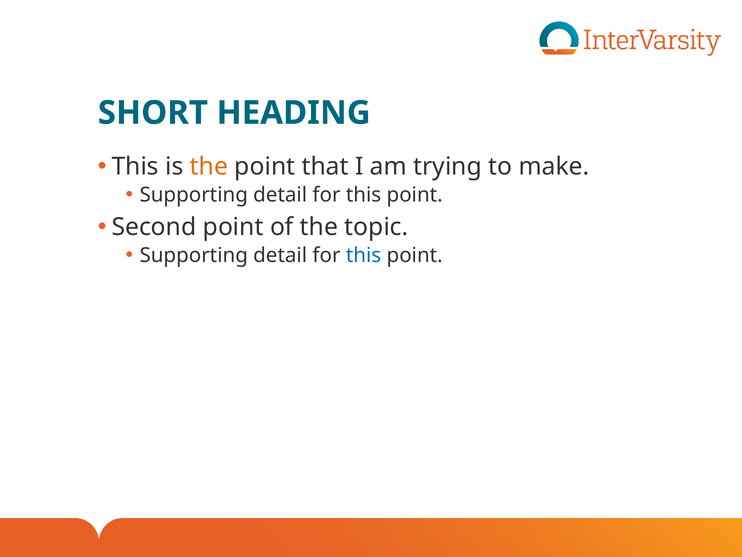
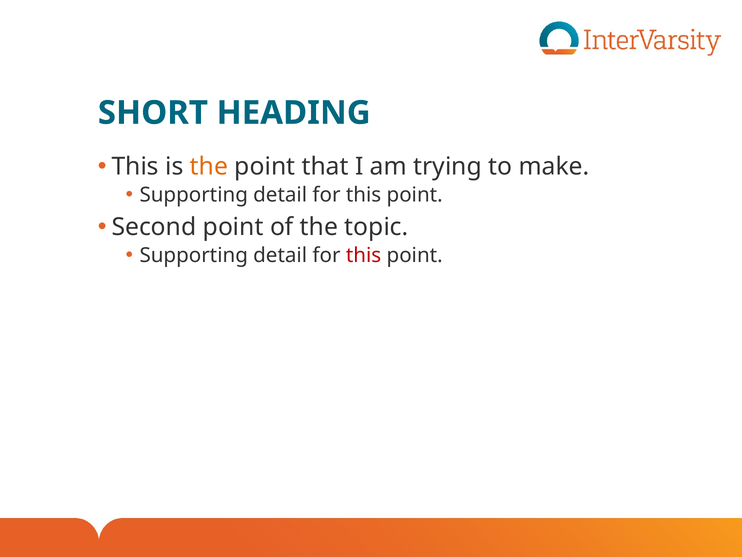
this at (364, 255) colour: blue -> red
